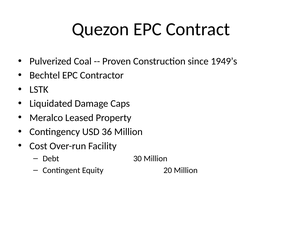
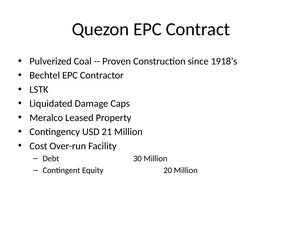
1949’s: 1949’s -> 1918’s
36: 36 -> 21
